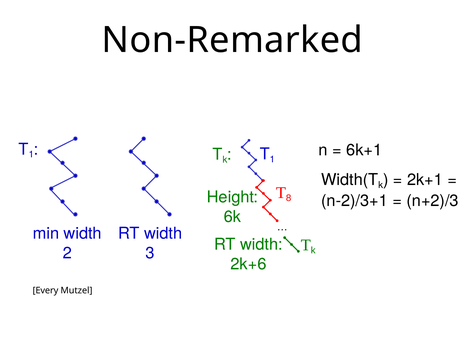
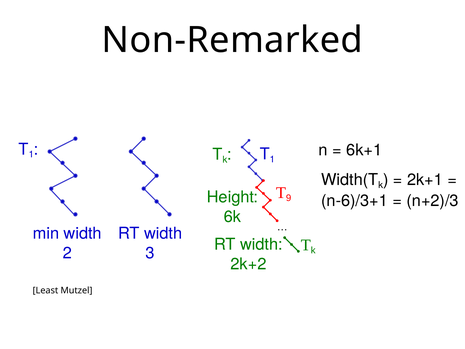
8: 8 -> 9
n-2)/3+1: n-2)/3+1 -> n-6)/3+1
2k+6: 2k+6 -> 2k+2
Every: Every -> Least
